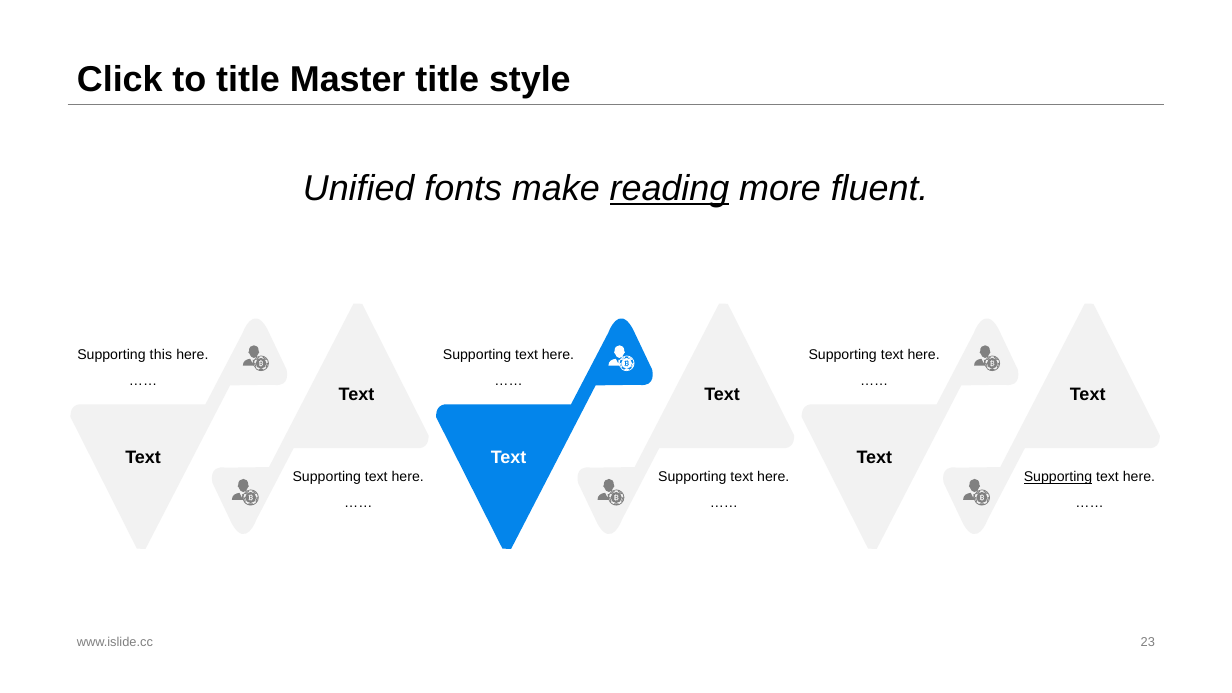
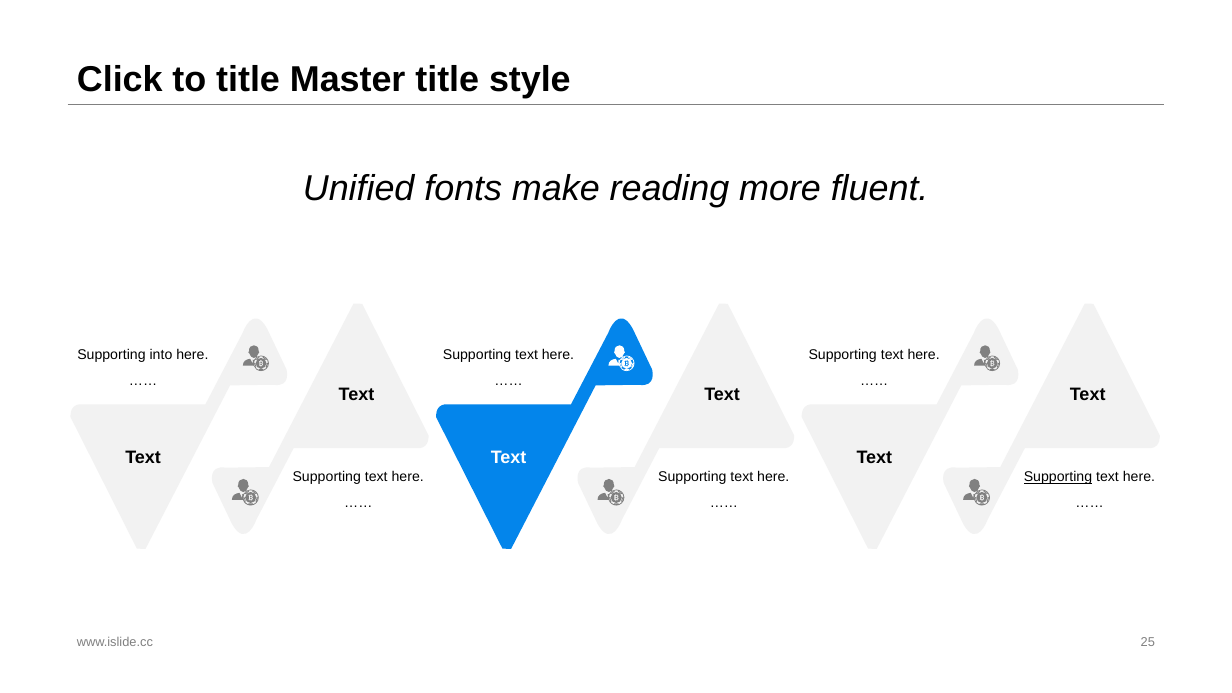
reading underline: present -> none
this: this -> into
23: 23 -> 25
